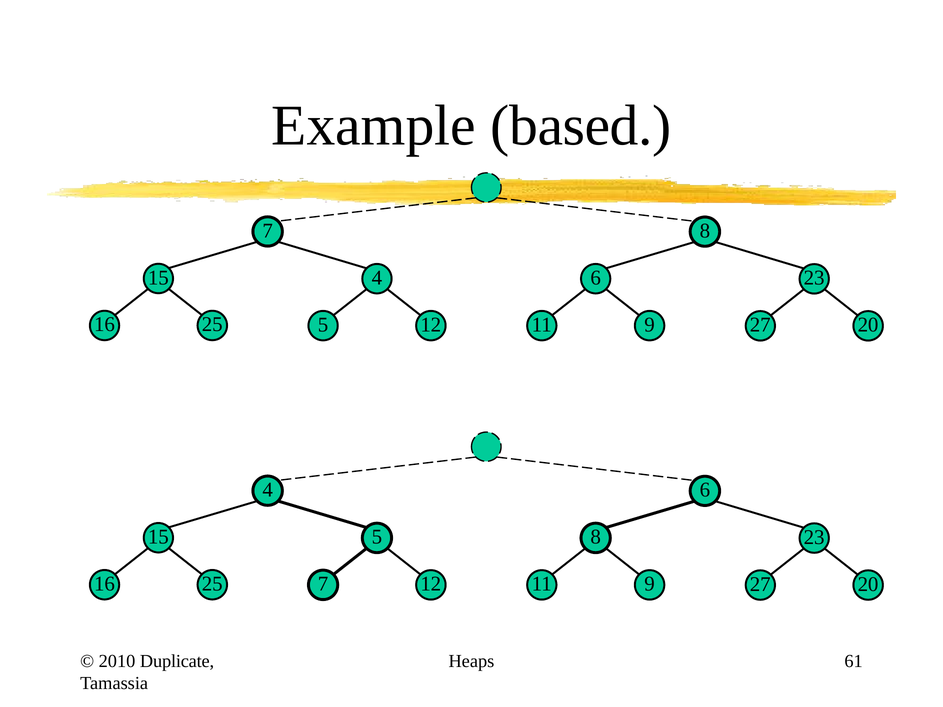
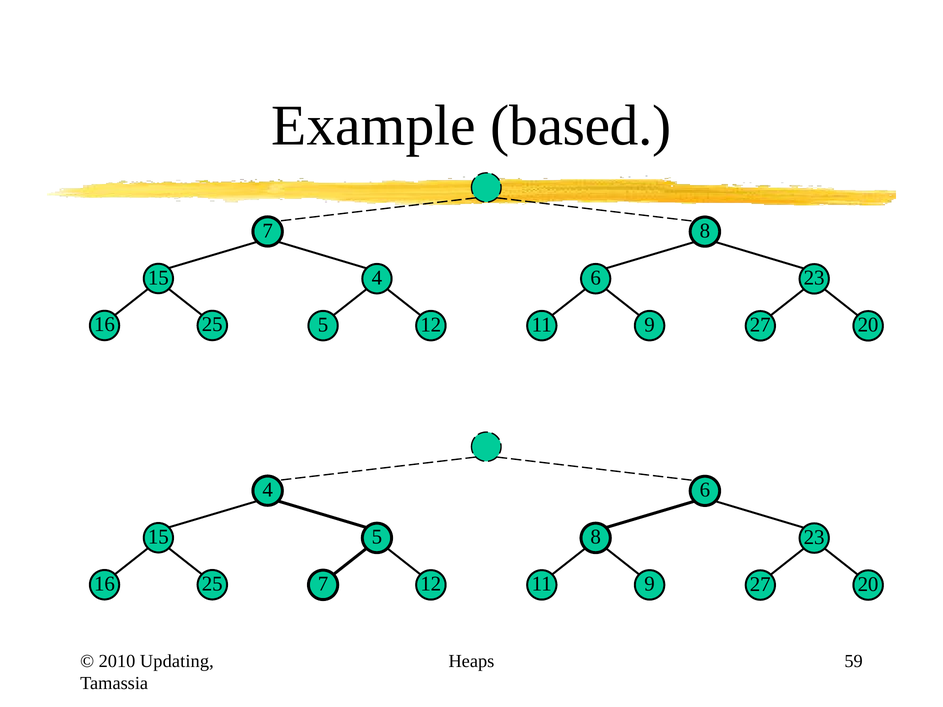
Duplicate: Duplicate -> Updating
61: 61 -> 59
